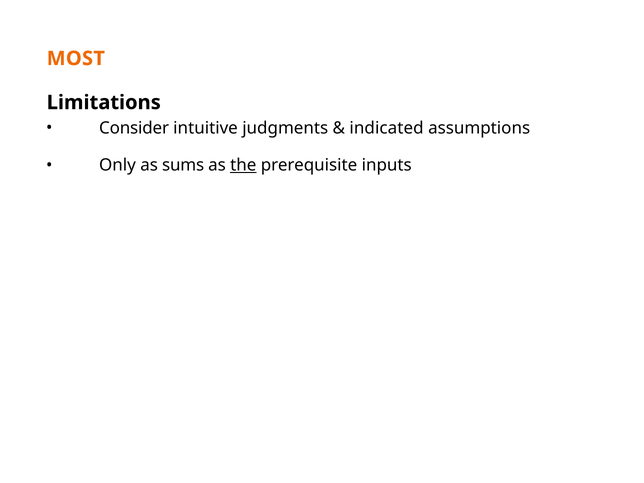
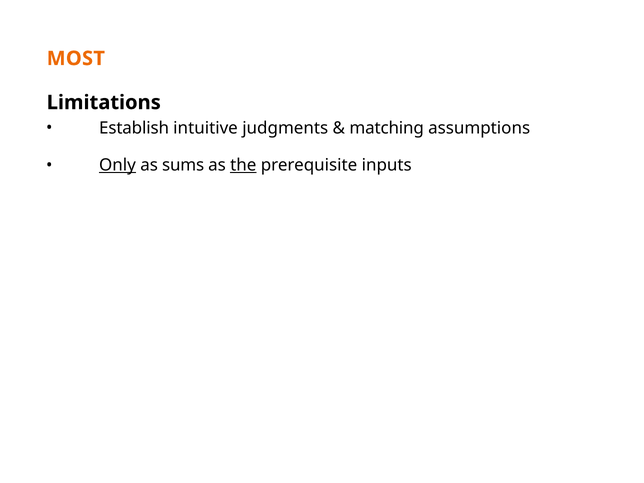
Consider: Consider -> Establish
indicated: indicated -> matching
Only underline: none -> present
